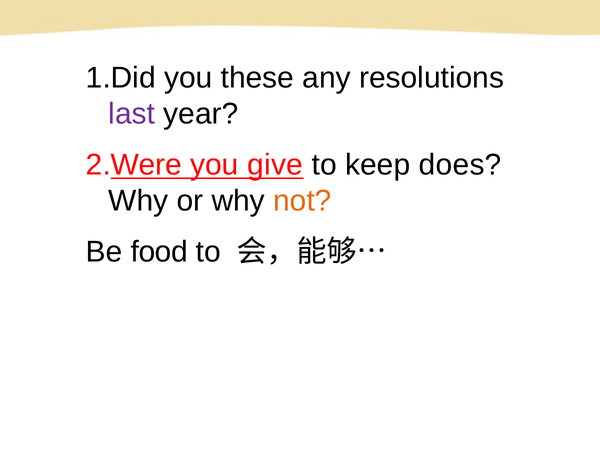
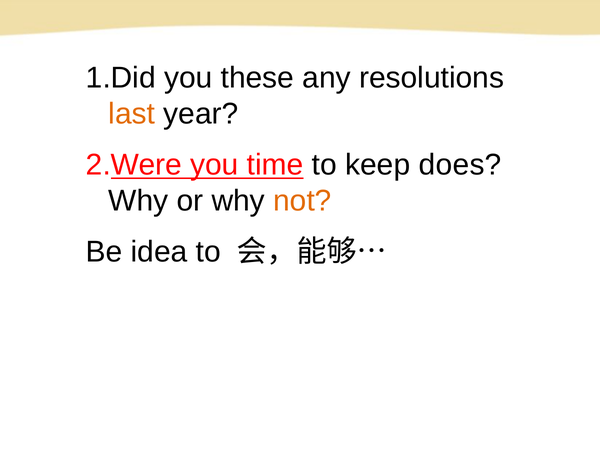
last colour: purple -> orange
give: give -> time
food: food -> idea
